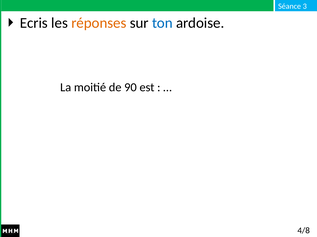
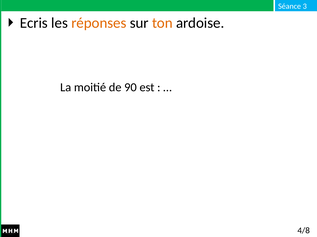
ton colour: blue -> orange
